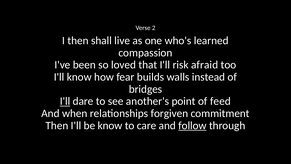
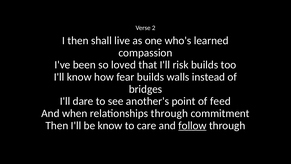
risk afraid: afraid -> builds
I'll at (65, 101) underline: present -> none
relationships forgiven: forgiven -> through
